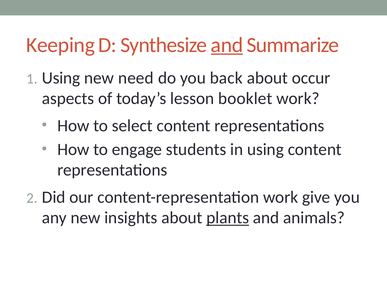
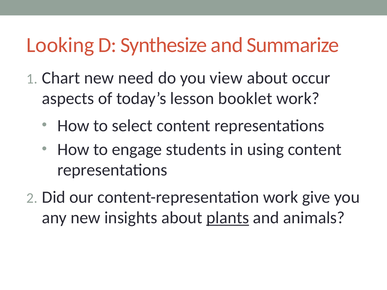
Keeping: Keeping -> Looking
and at (227, 45) underline: present -> none
Using at (61, 78): Using -> Chart
back: back -> view
